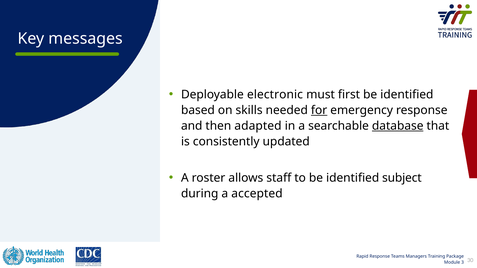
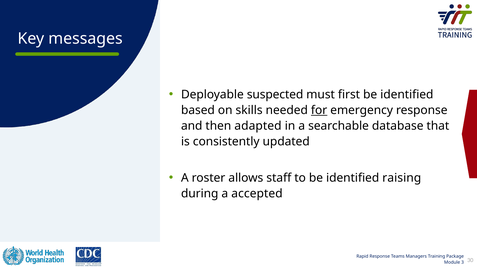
electronic: electronic -> suspected
database underline: present -> none
subject: subject -> raising
